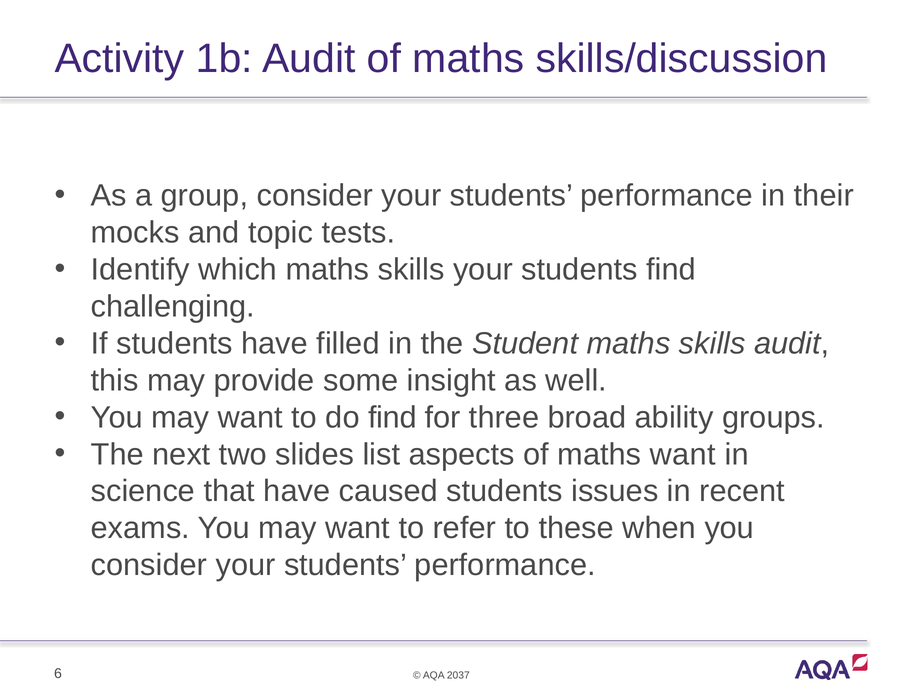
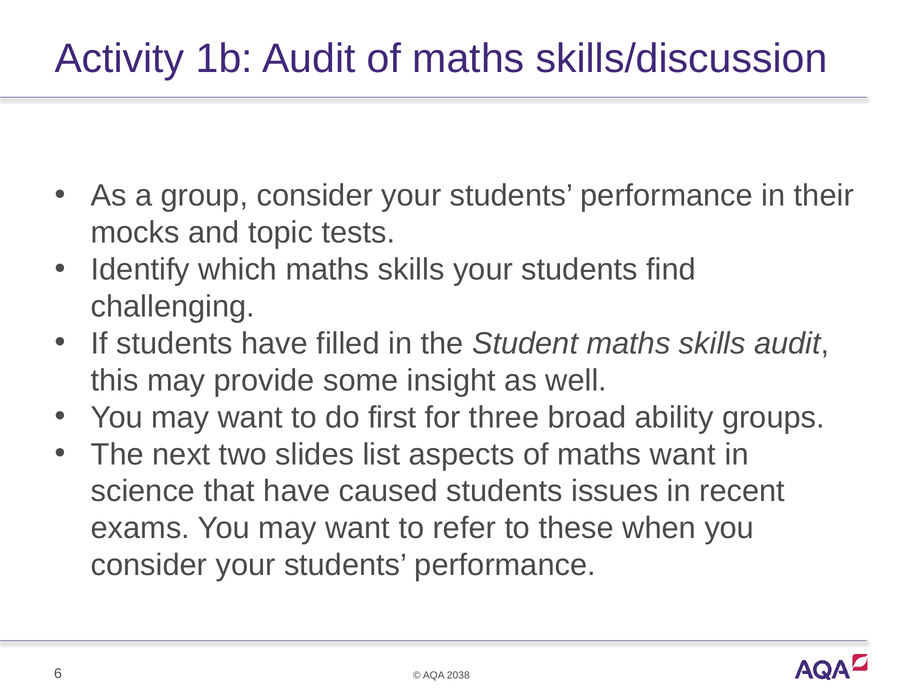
do find: find -> first
2037: 2037 -> 2038
